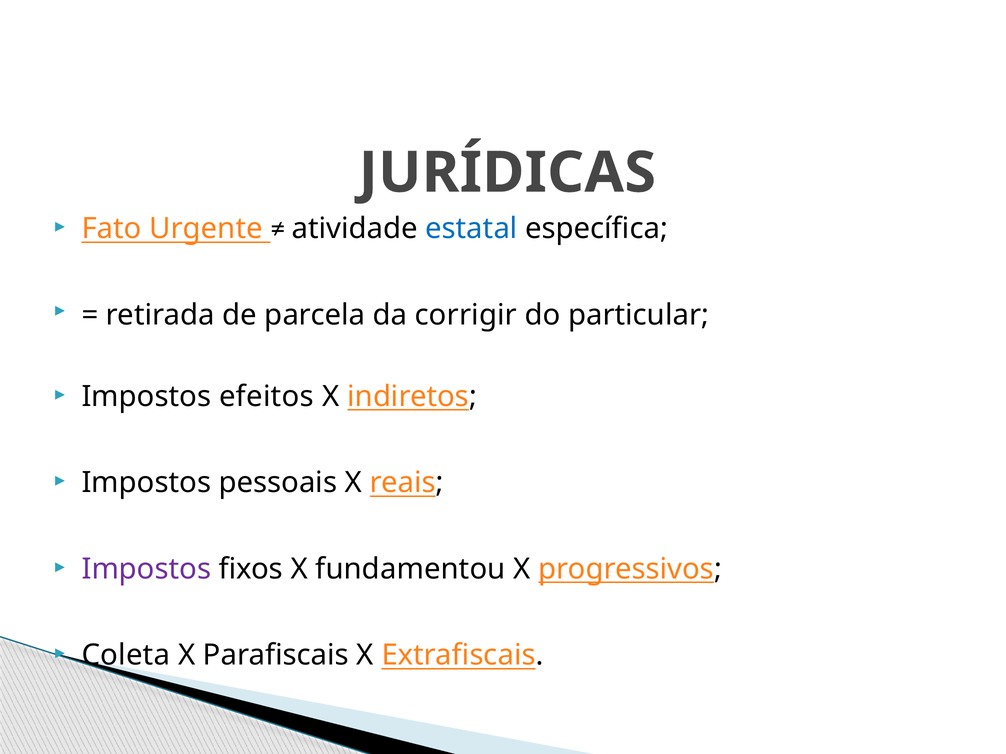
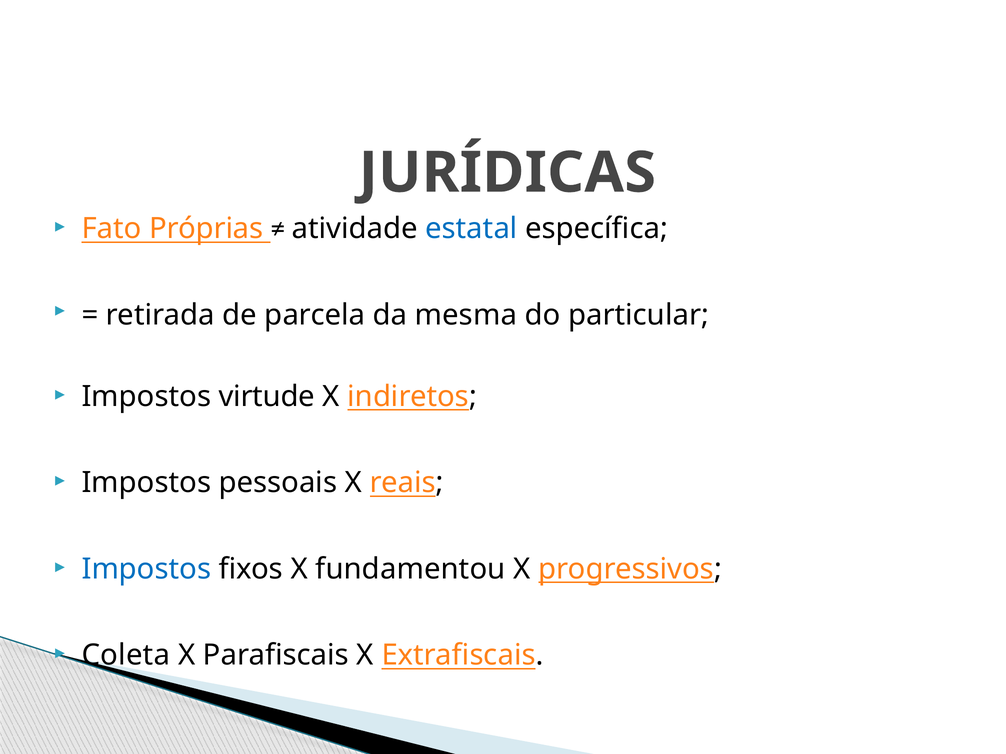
Urgente: Urgente -> Próprias
corrigir: corrigir -> mesma
efeitos: efeitos -> virtude
Impostos at (146, 569) colour: purple -> blue
